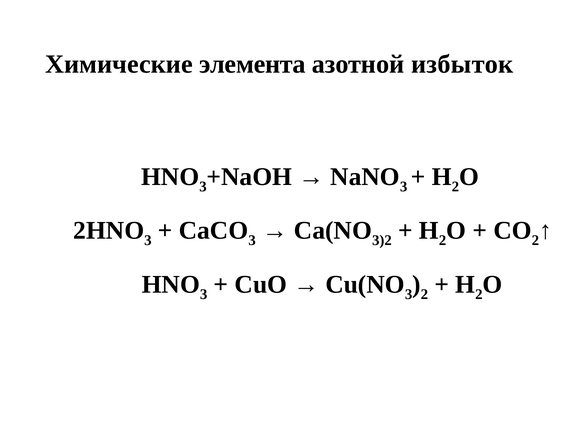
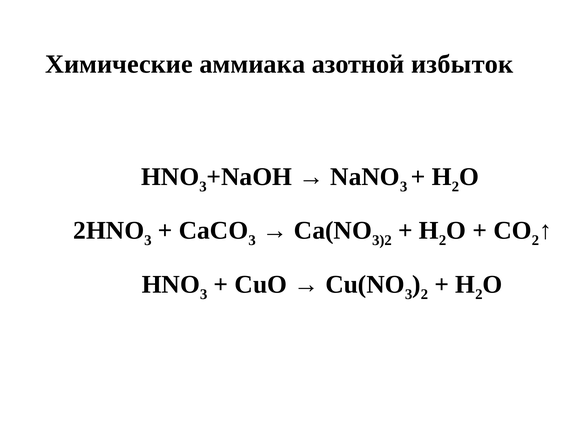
элемента: элемента -> аммиака
